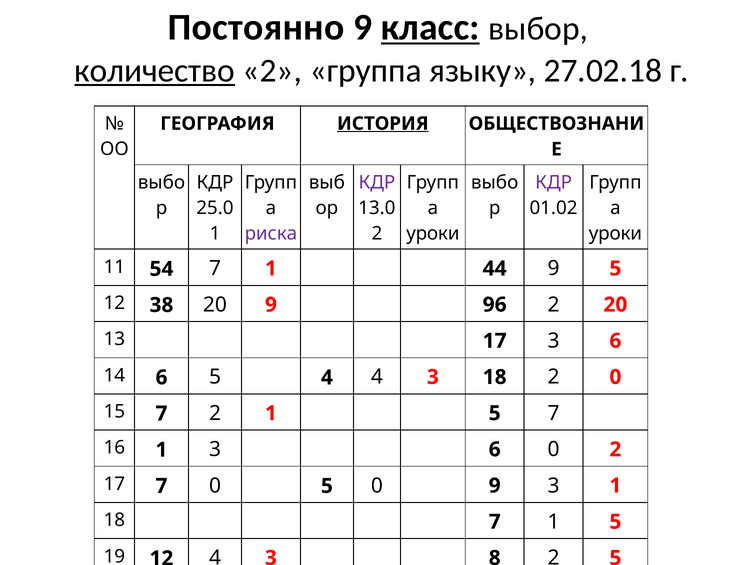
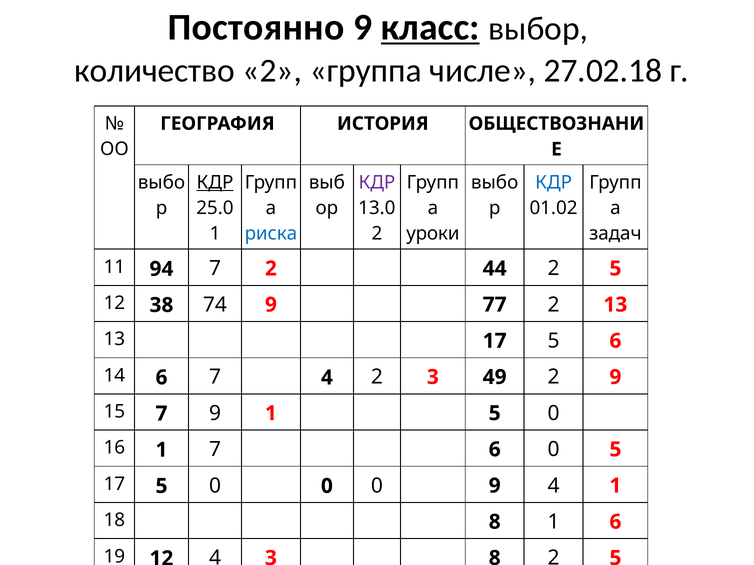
количество underline: present -> none
языку: языку -> числе
ИСТОРИЯ underline: present -> none
КДР at (215, 183) underline: none -> present
КДР at (554, 183) colour: purple -> blue
риска colour: purple -> blue
уроки at (615, 234): уроки -> задач
11 54: 54 -> 94
1 at (271, 269): 1 -> 2
44 9: 9 -> 2
38 20: 20 -> 74
96: 96 -> 77
2 20: 20 -> 13
13 17 3: 3 -> 5
6 5: 5 -> 7
4 4: 4 -> 2
3 18: 18 -> 49
2 0: 0 -> 9
7 2: 2 -> 9
1 5 7: 7 -> 0
16 1 3: 3 -> 7
0 2: 2 -> 5
7 at (162, 486): 7 -> 5
5 at (327, 486): 5 -> 0
9 3: 3 -> 4
18 7: 7 -> 8
5 at (615, 522): 5 -> 6
